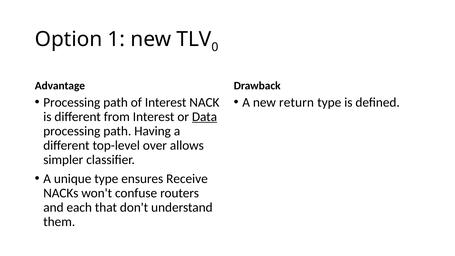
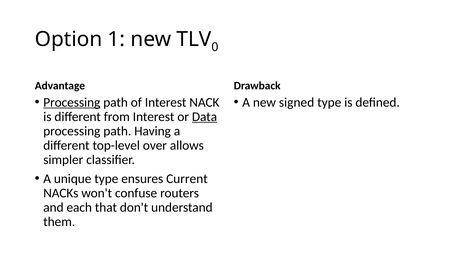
Processing at (72, 102) underline: none -> present
return: return -> signed
Receive: Receive -> Current
